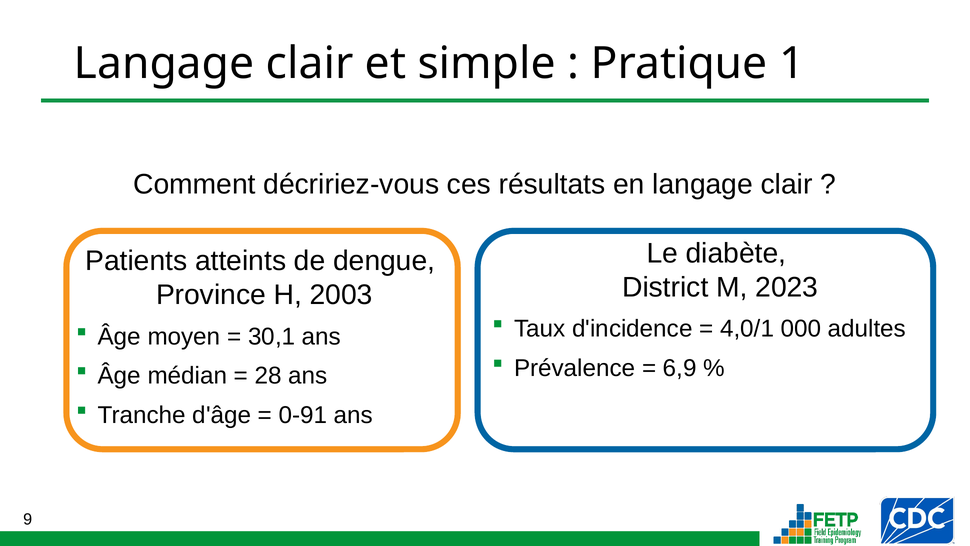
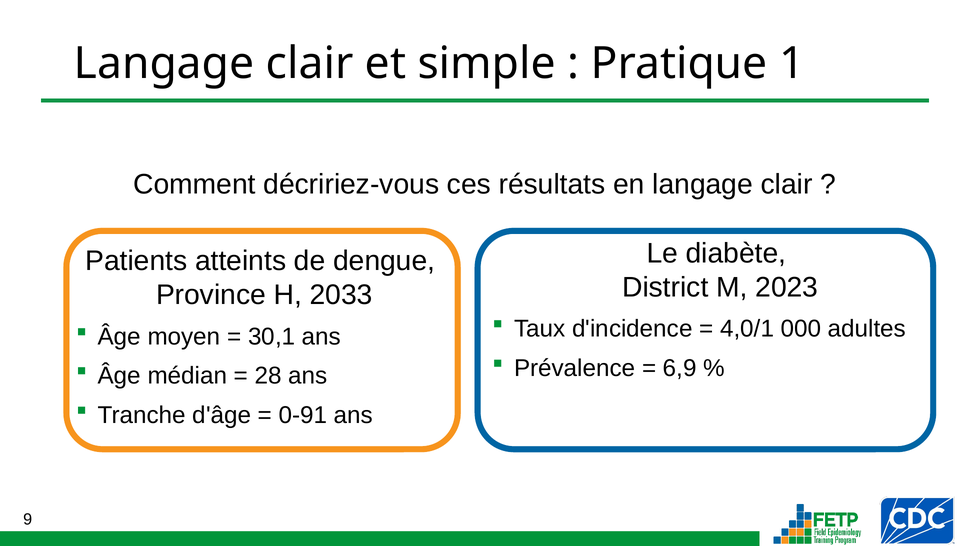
2003: 2003 -> 2033
